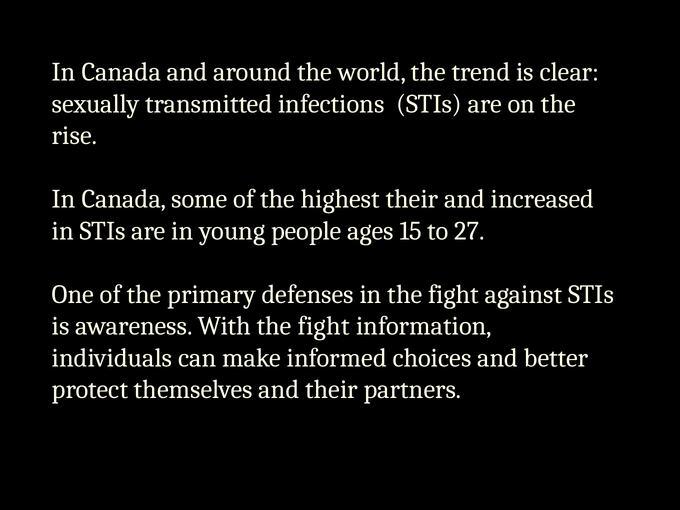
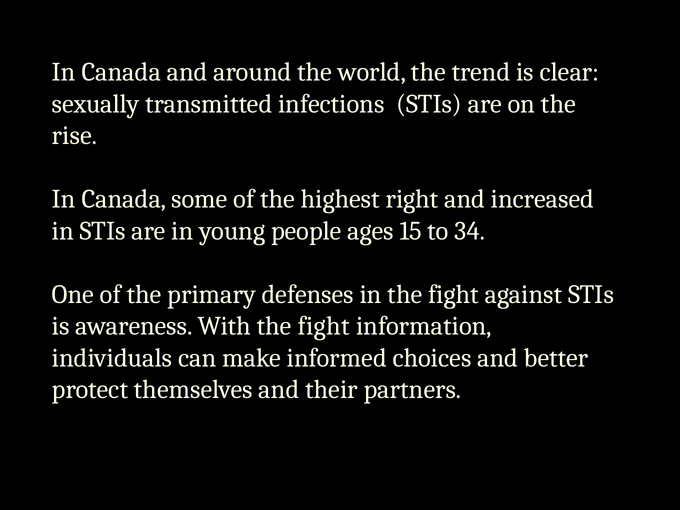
highest their: their -> right
27: 27 -> 34
